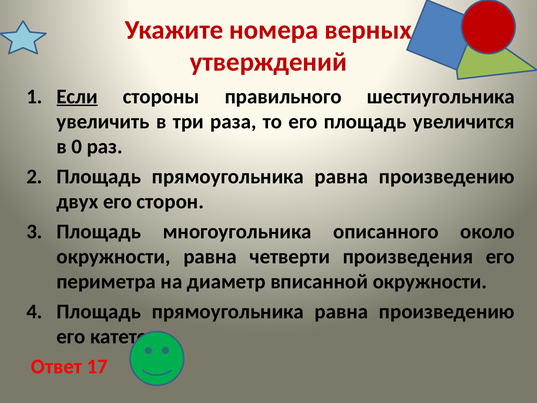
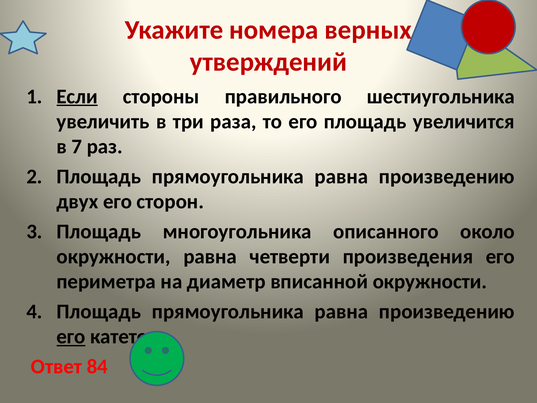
0: 0 -> 7
его at (71, 336) underline: none -> present
17: 17 -> 84
